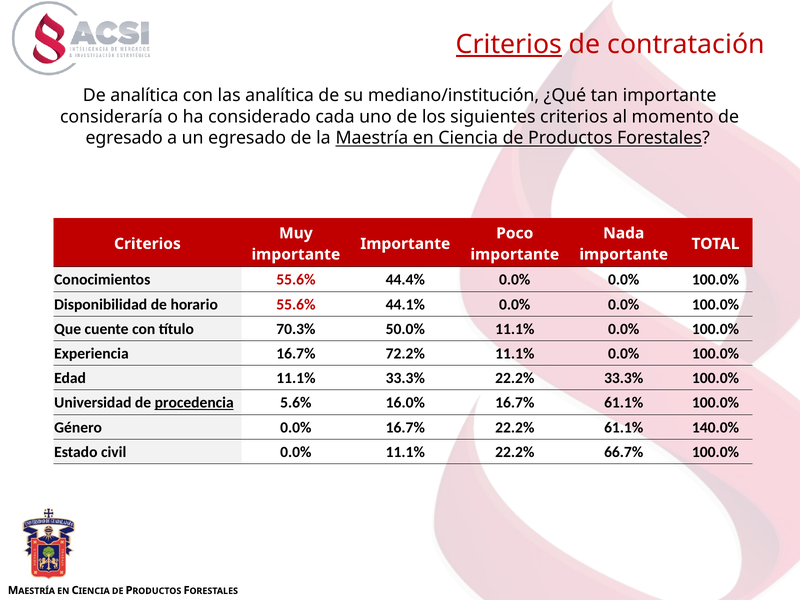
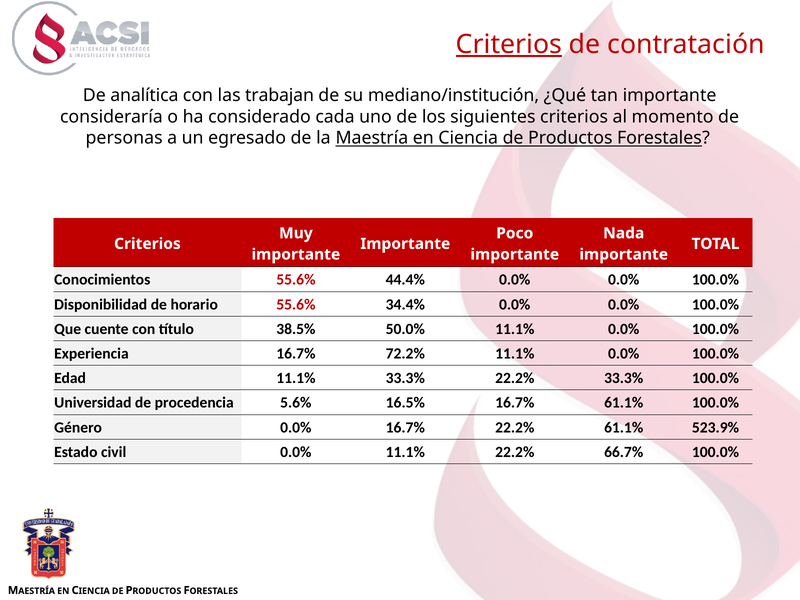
las analítica: analítica -> trabajan
egresado at (124, 138): egresado -> personas
44.1%: 44.1% -> 34.4%
70.3%: 70.3% -> 38.5%
procedencia underline: present -> none
16.0%: 16.0% -> 16.5%
140.0%: 140.0% -> 523.9%
